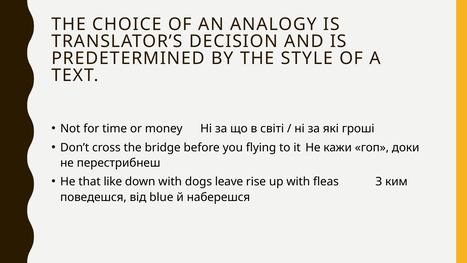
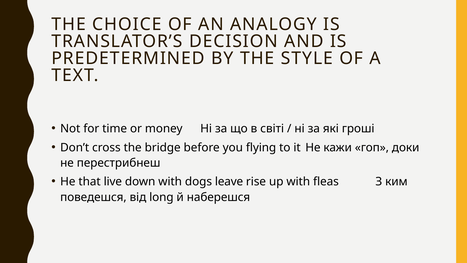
like: like -> live
blue: blue -> long
